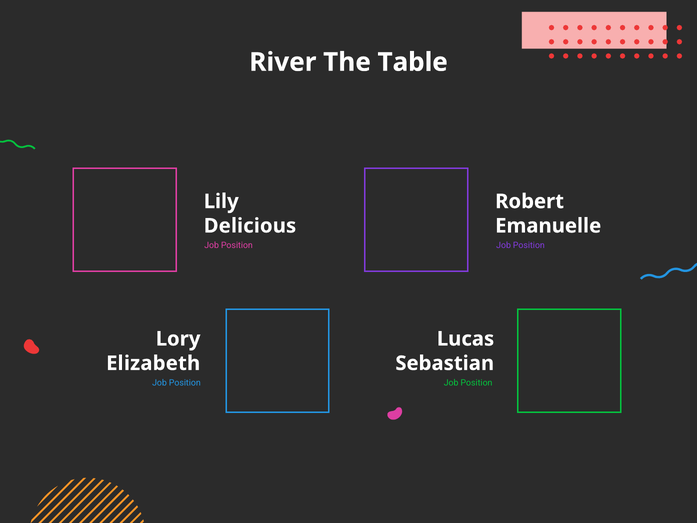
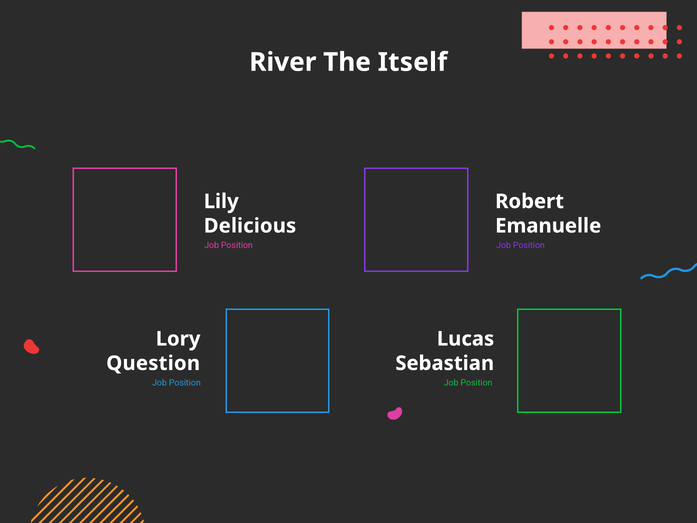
Table: Table -> Itself
Elizabeth: Elizabeth -> Question
